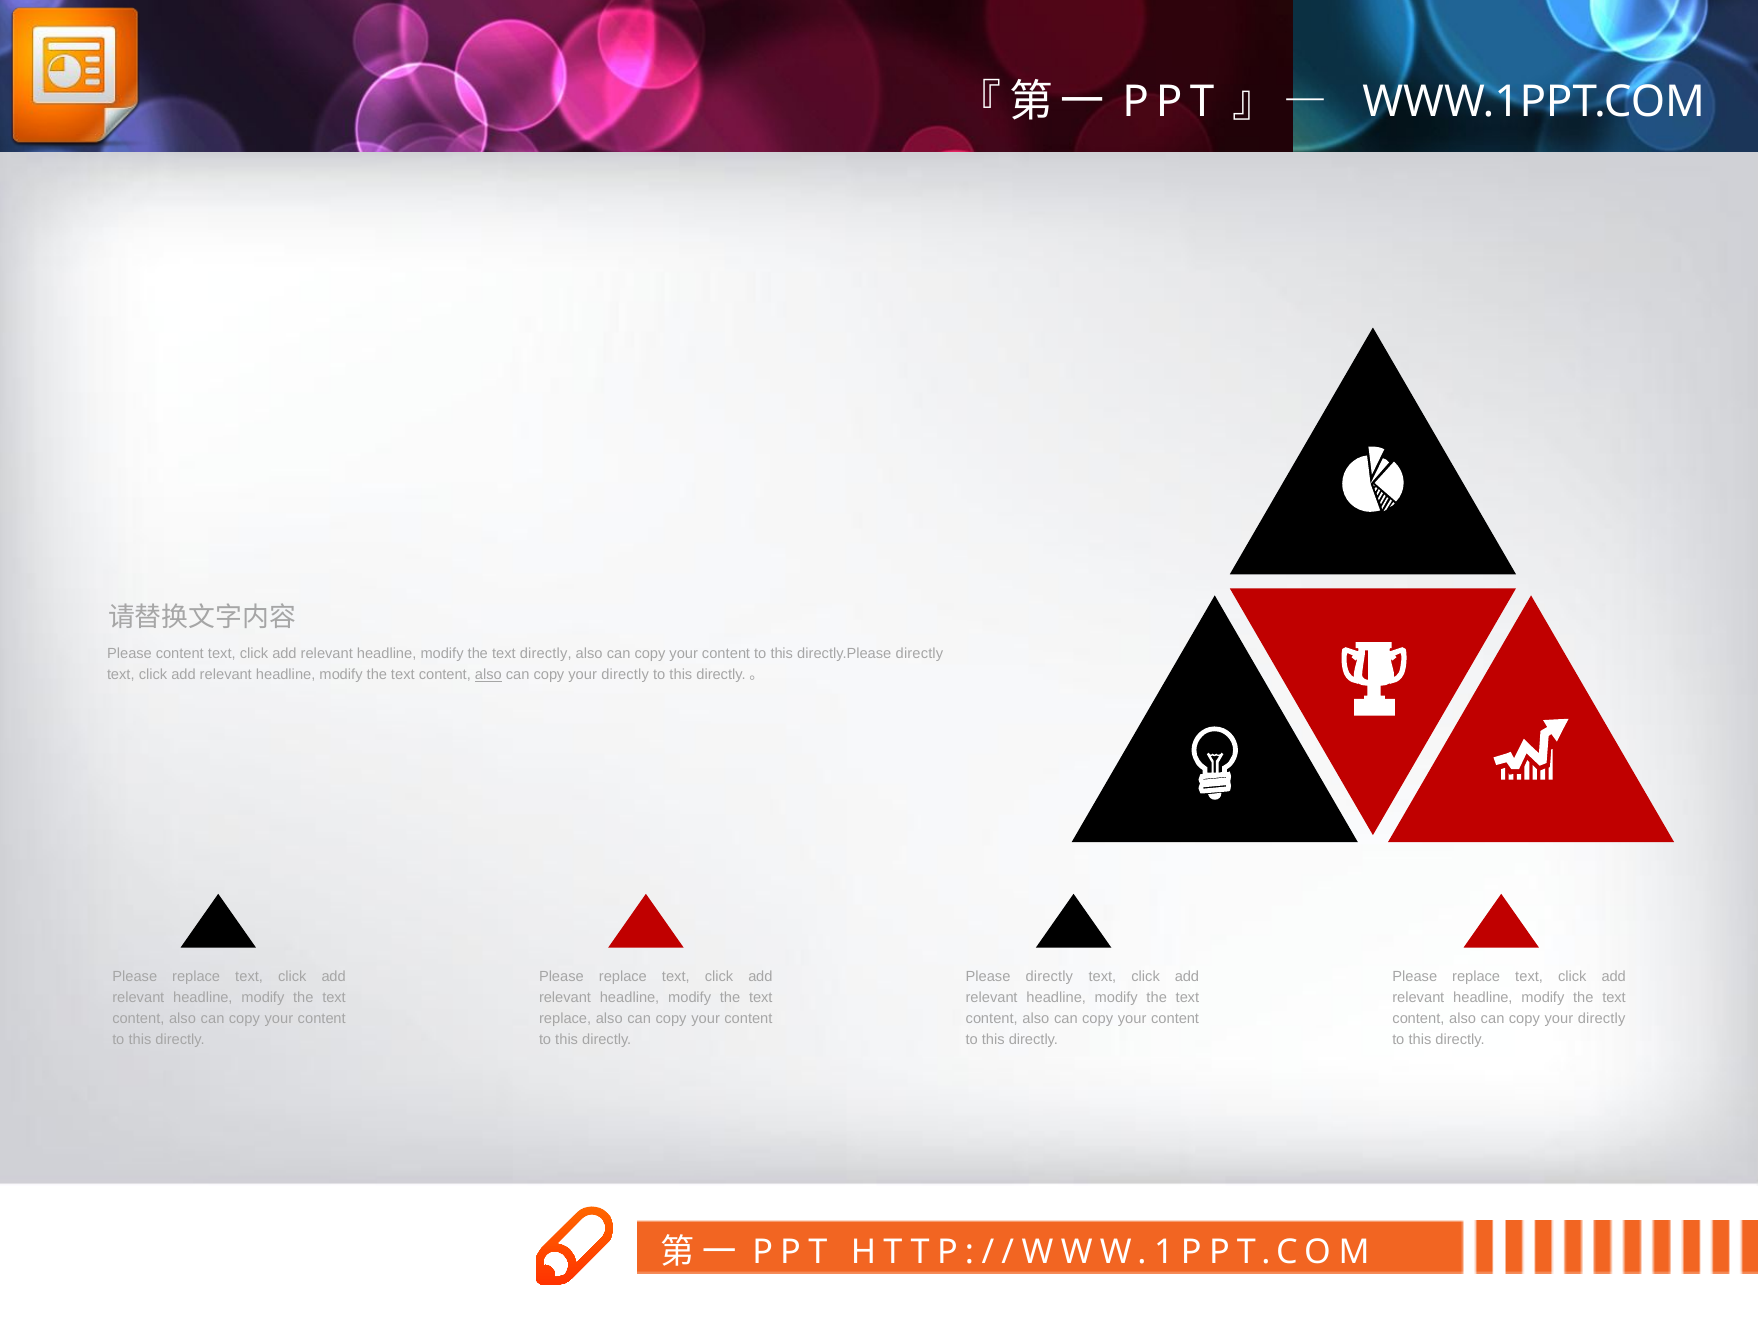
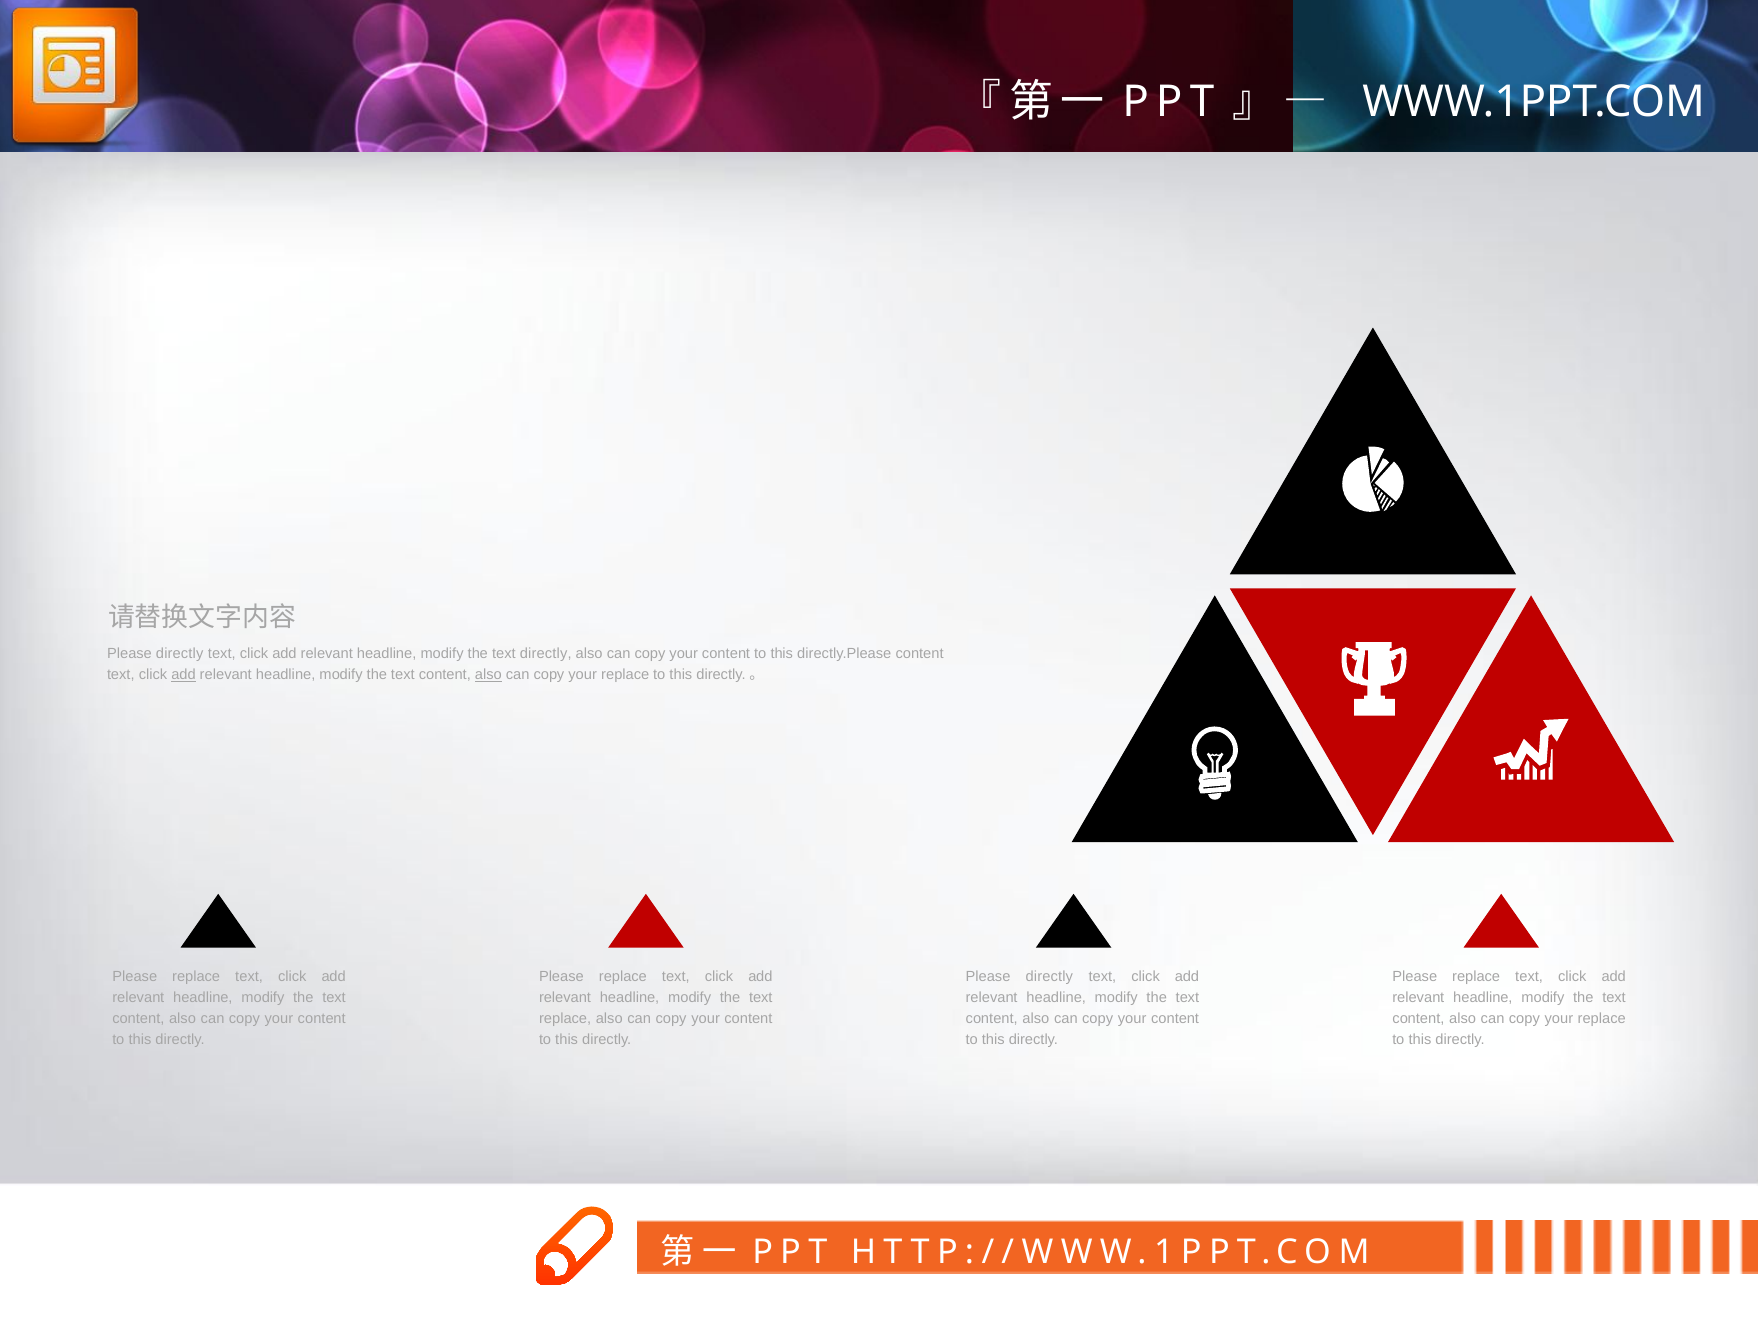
content at (180, 654): content -> directly
directly.Please directly: directly -> content
add at (184, 675) underline: none -> present
directly at (625, 675): directly -> replace
directly at (1602, 1018): directly -> replace
